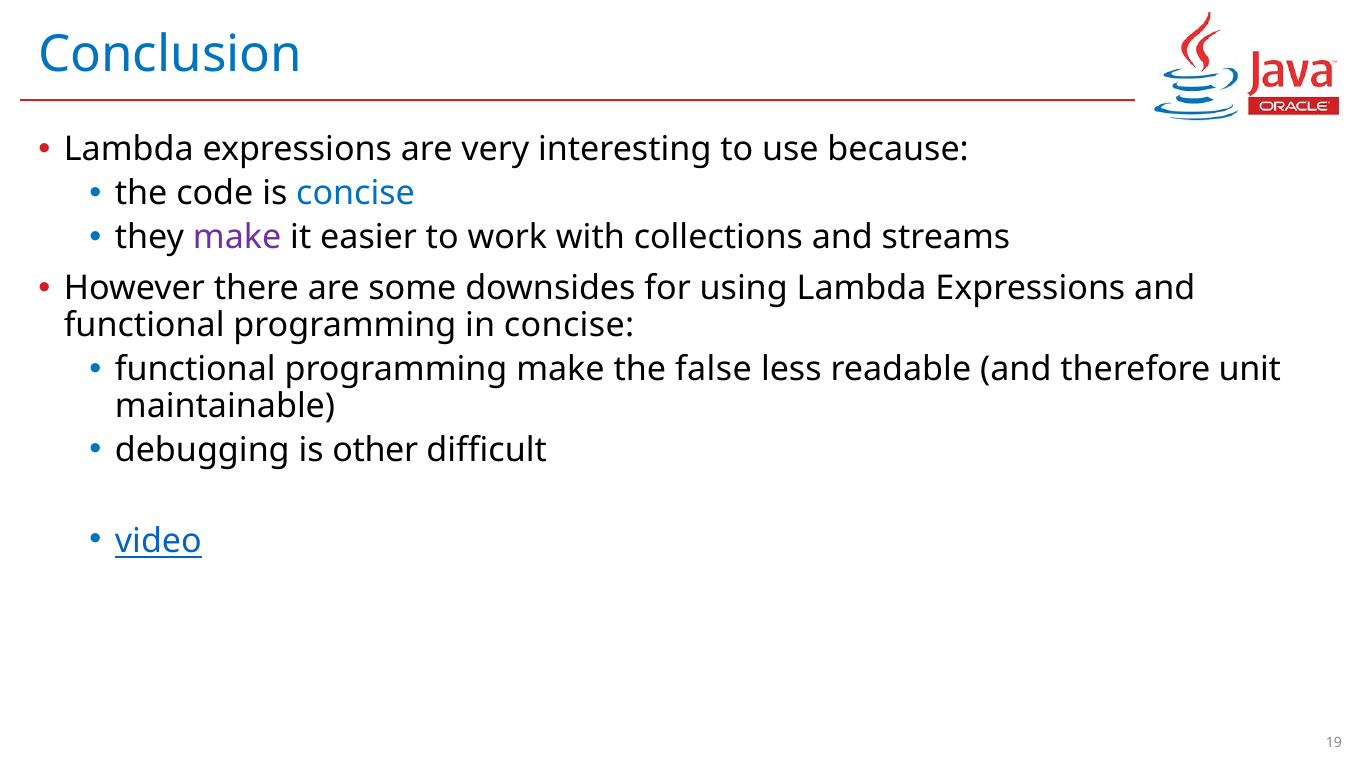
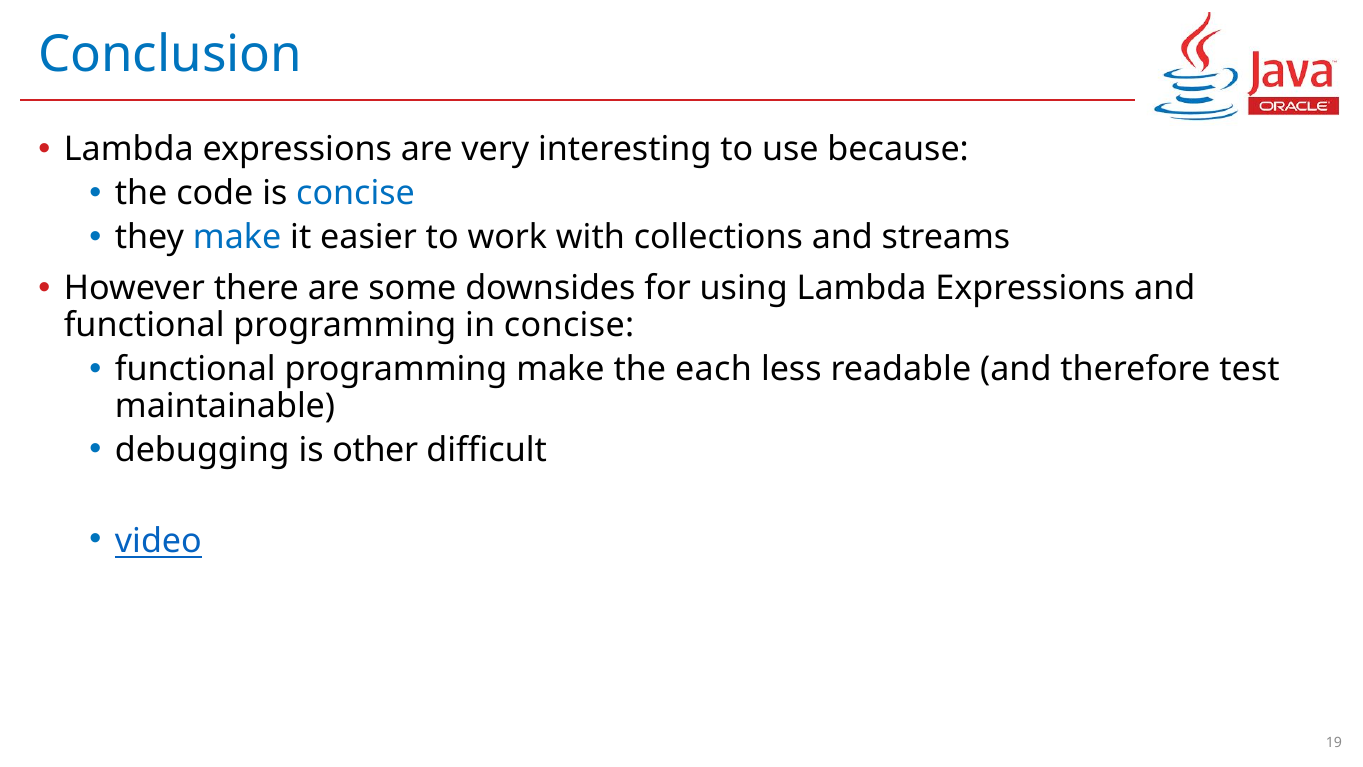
make at (237, 237) colour: purple -> blue
false: false -> each
unit: unit -> test
